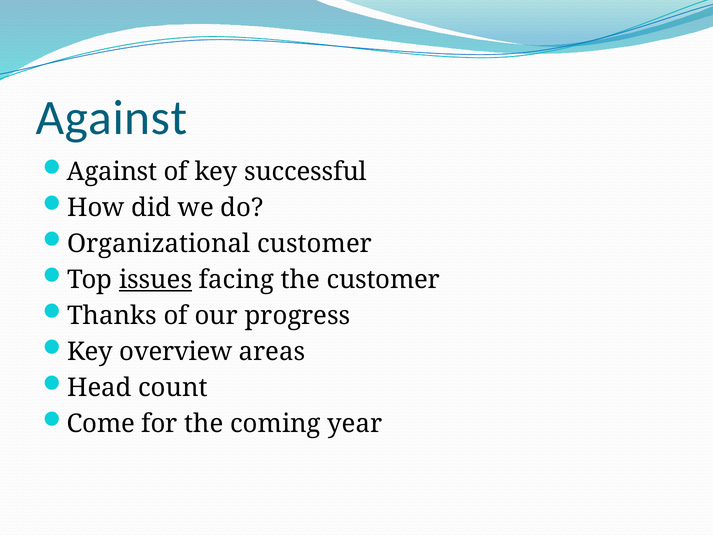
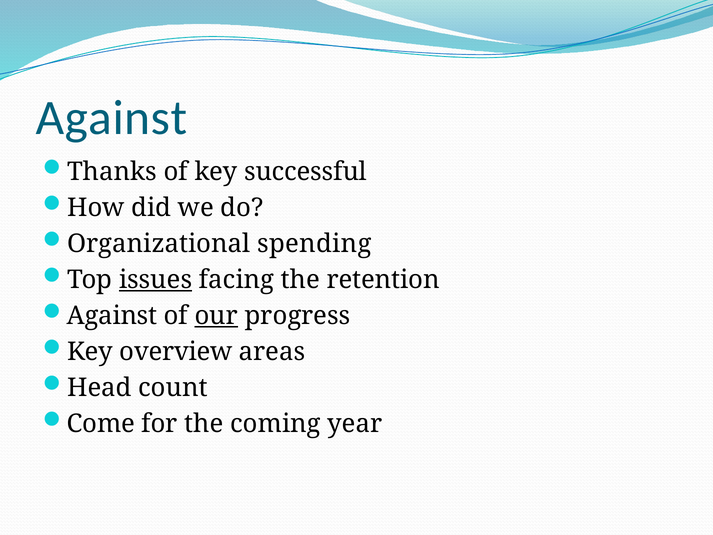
Against at (112, 172): Against -> Thanks
Organizational customer: customer -> spending
the customer: customer -> retention
Thanks at (112, 316): Thanks -> Against
our underline: none -> present
